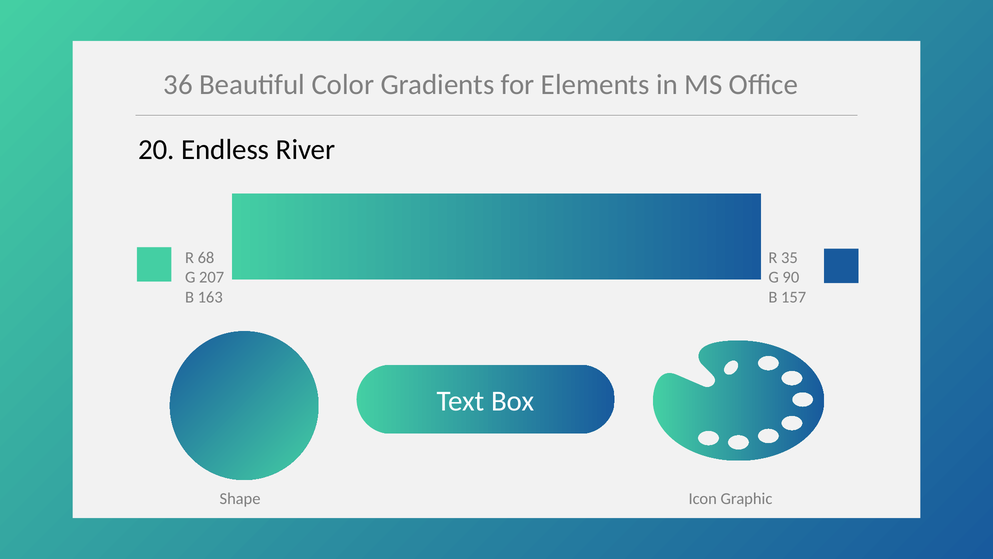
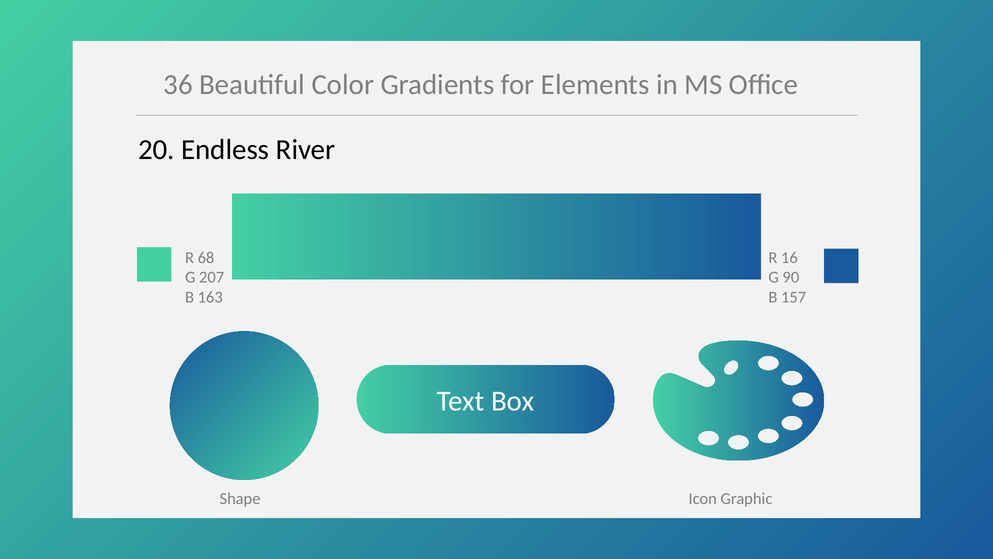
35: 35 -> 16
